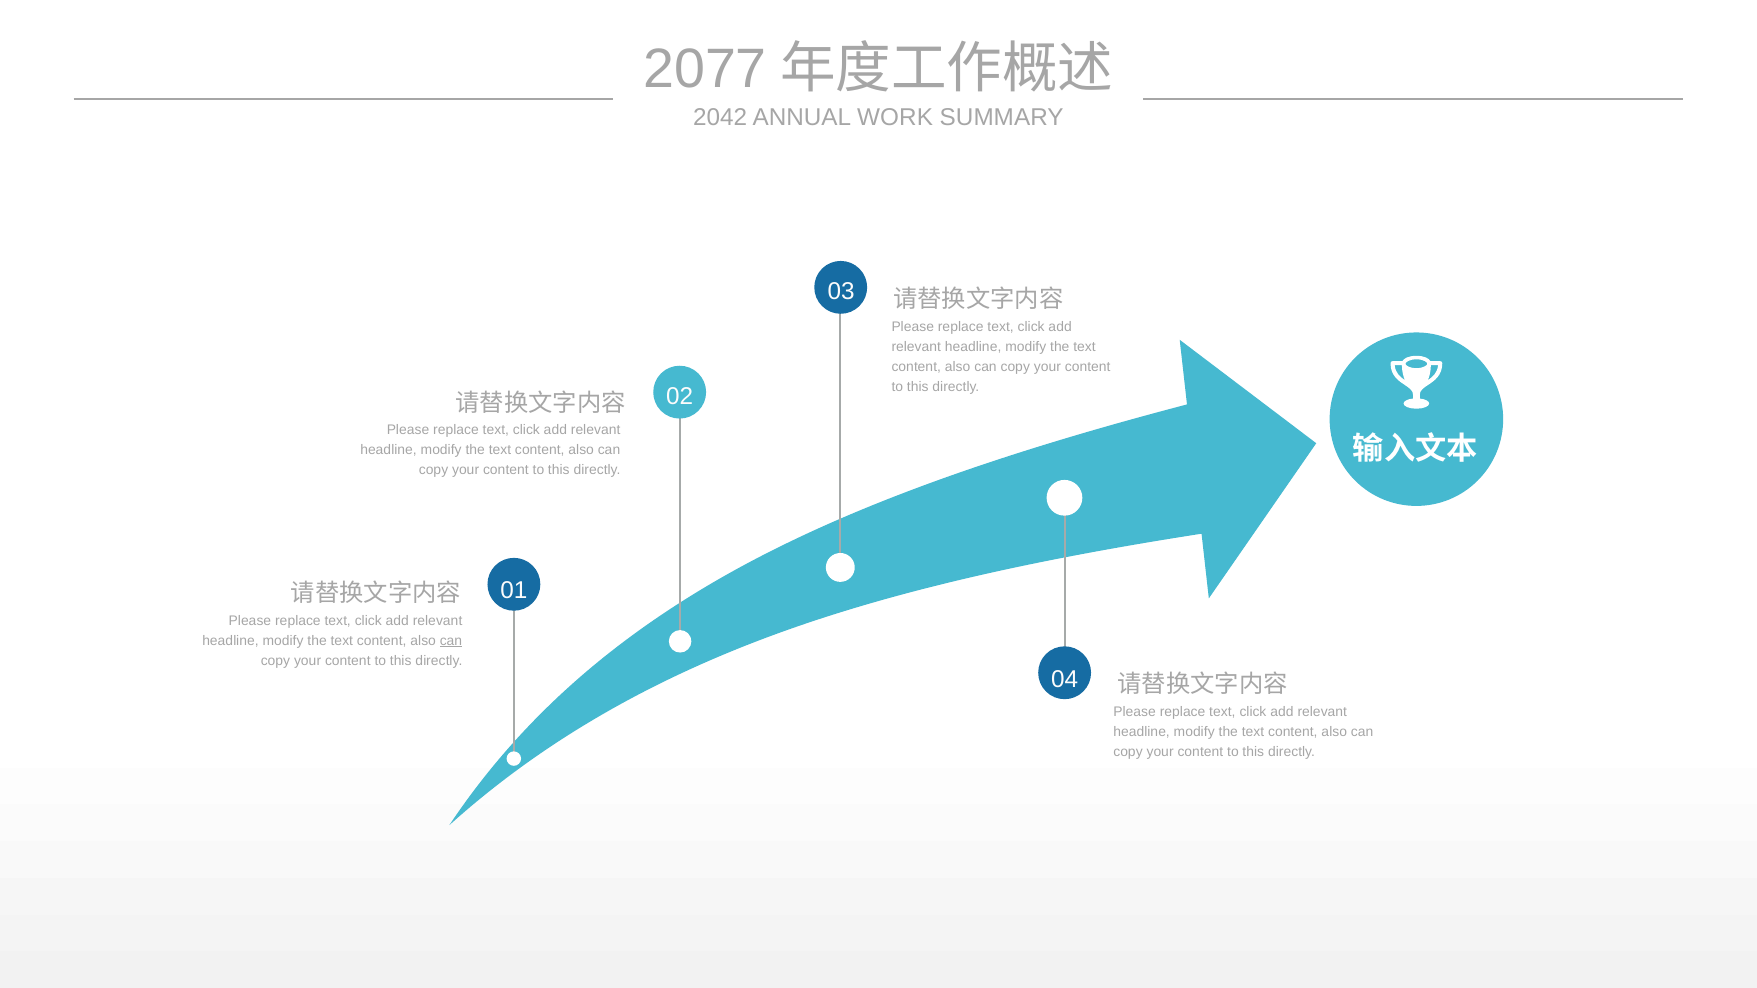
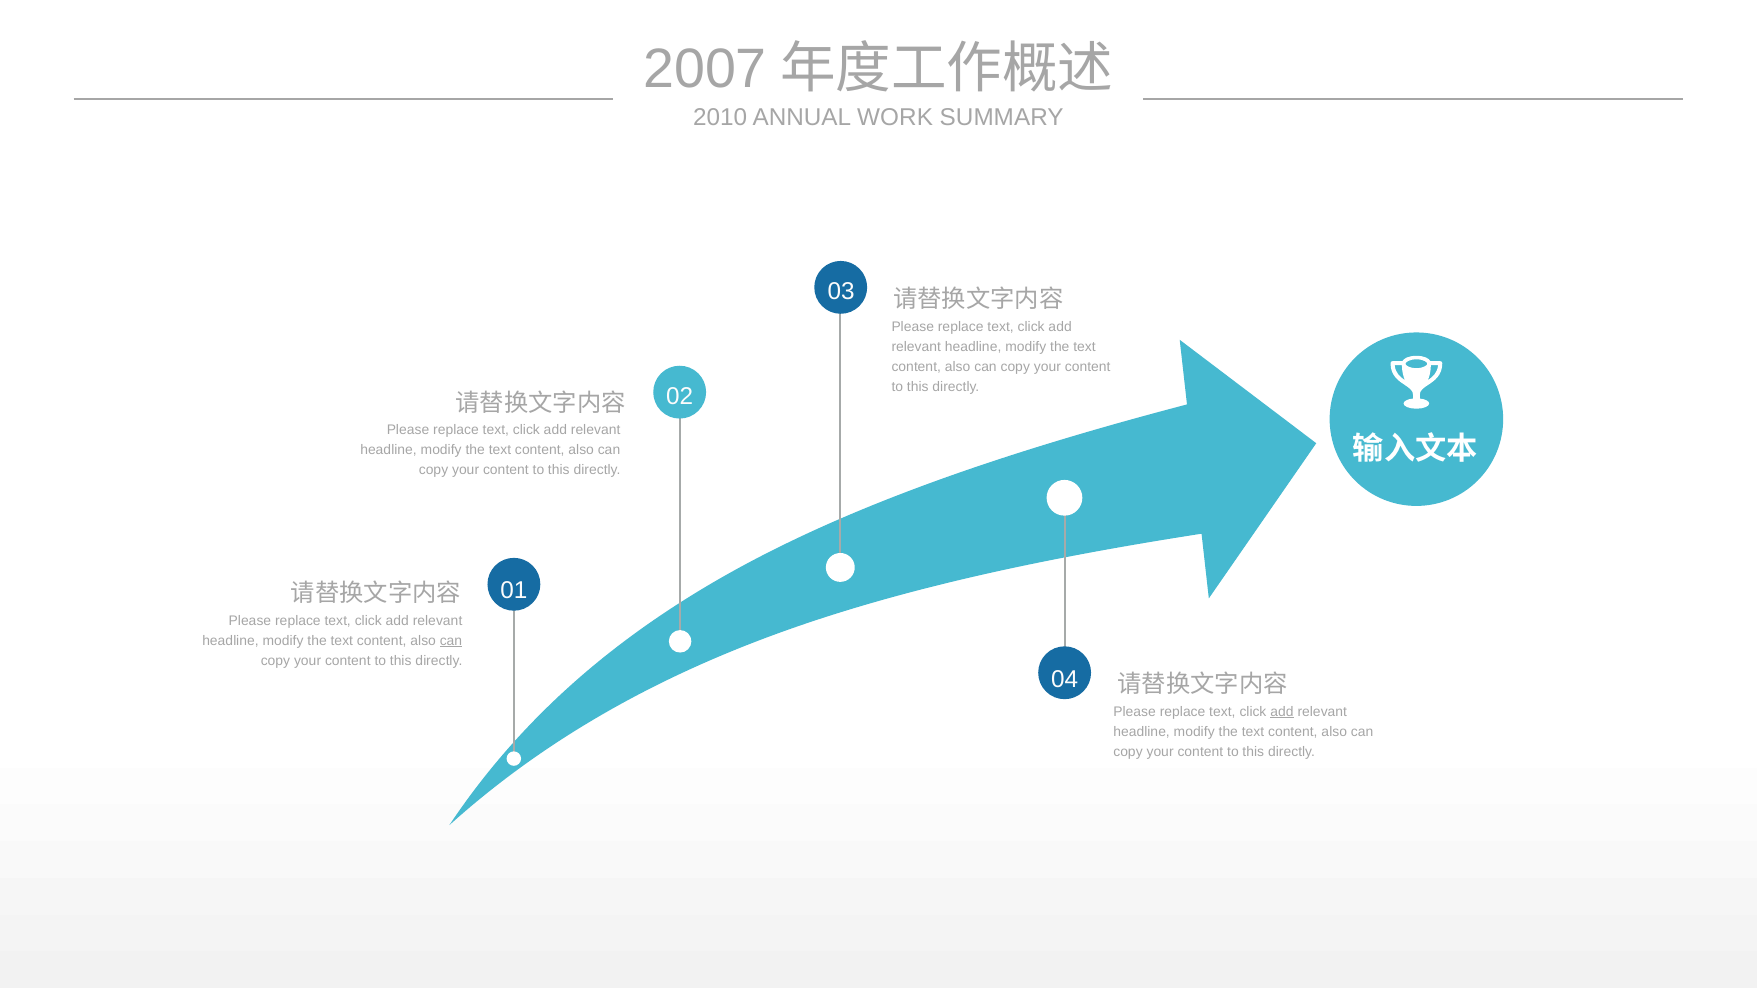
2077: 2077 -> 2007
2042: 2042 -> 2010
add at (1282, 712) underline: none -> present
